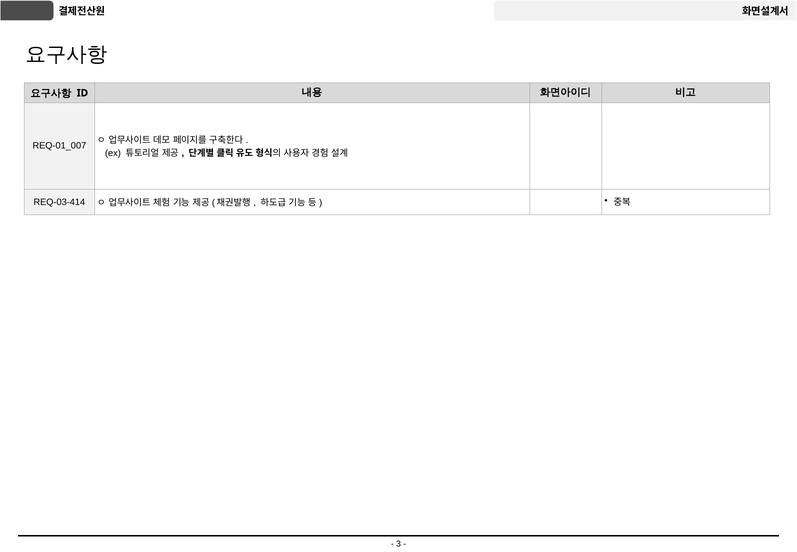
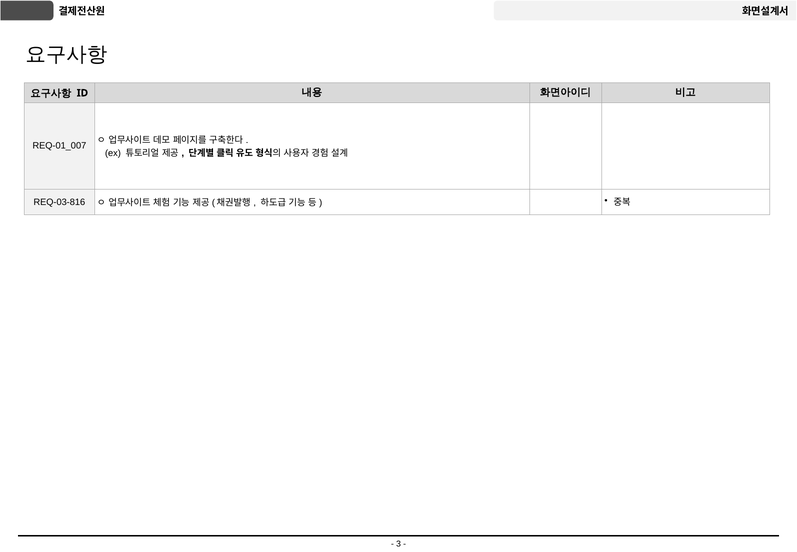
REQ-03-414: REQ-03-414 -> REQ-03-816
